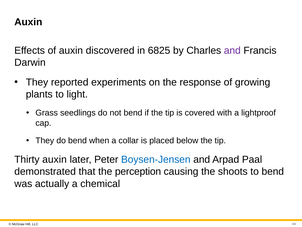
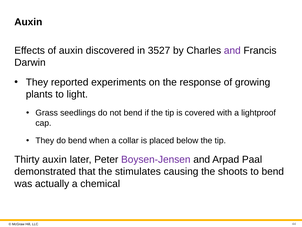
6825: 6825 -> 3527
Boysen-Jensen colour: blue -> purple
perception: perception -> stimulates
